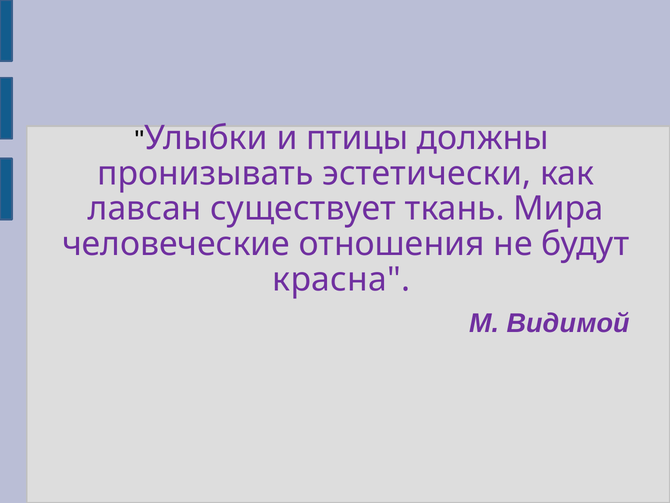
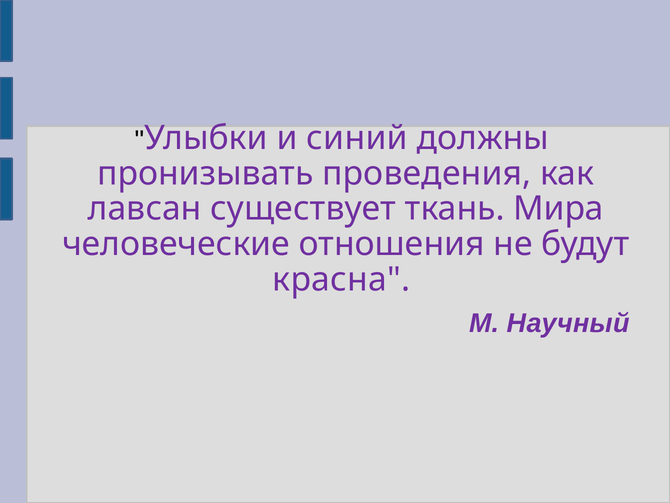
птицы: птицы -> синий
эстетически: эстетически -> проведения
Видимой: Видимой -> Научный
